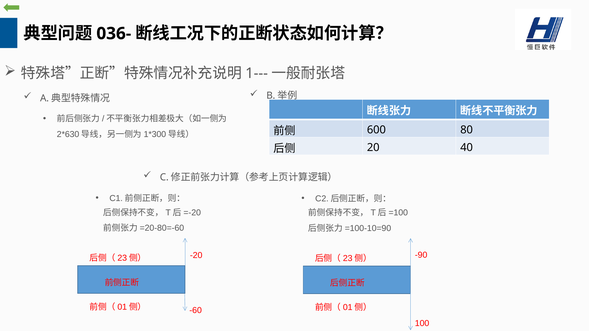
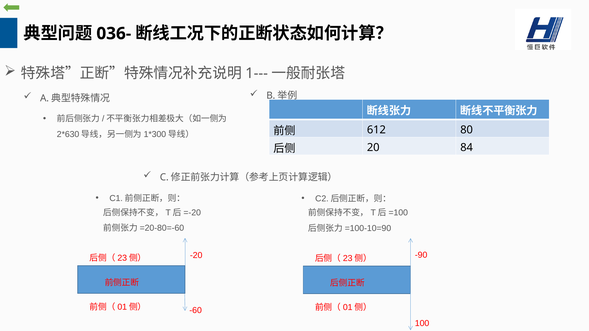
600: 600 -> 612
40: 40 -> 84
